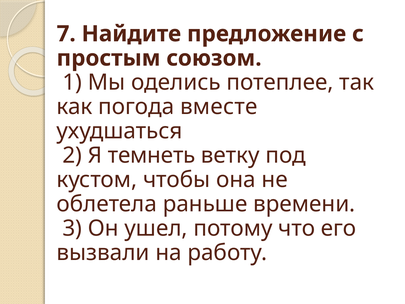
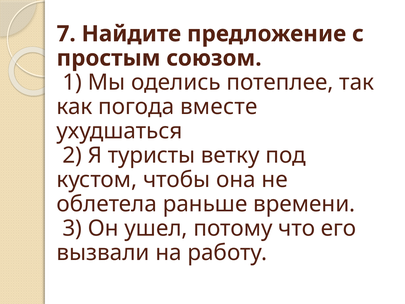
темнеть: темнеть -> туристы
